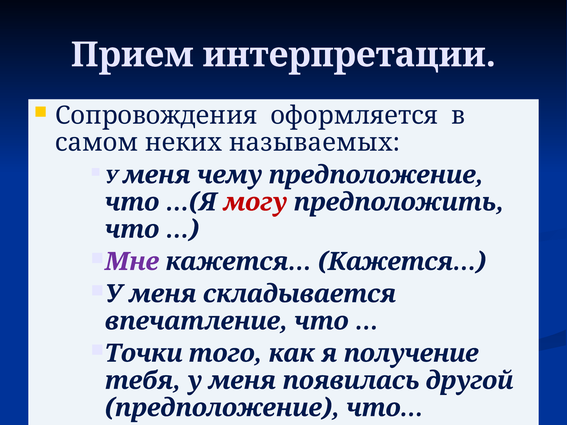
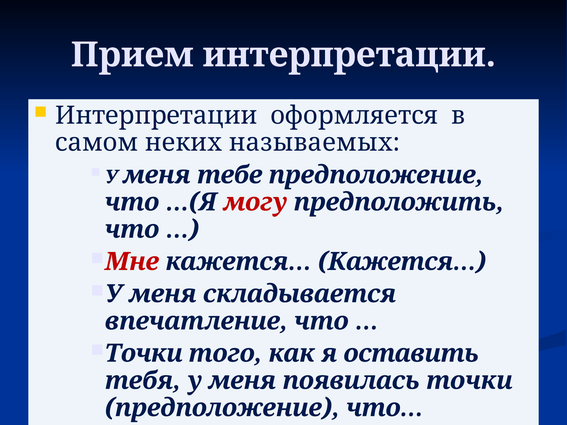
Сопровождения at (156, 116): Сопровождения -> Интерпретации
чему: чему -> тебе
Мне colour: purple -> red
получение: получение -> оставить
появилась другой: другой -> точки
